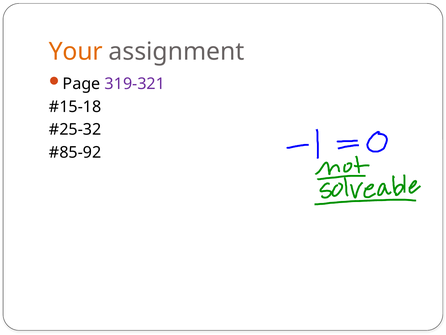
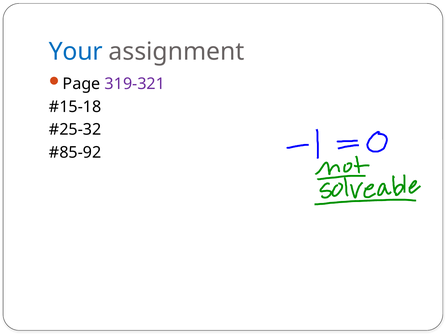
Your colour: orange -> blue
